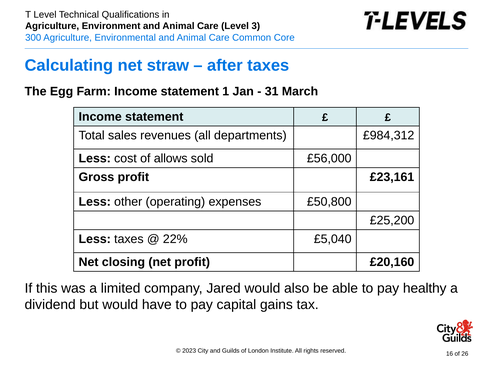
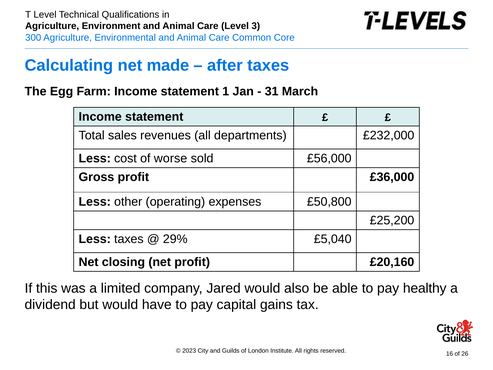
straw: straw -> made
£984,312: £984,312 -> £232,000
allows: allows -> worse
£23,161: £23,161 -> £36,000
22%: 22% -> 29%
